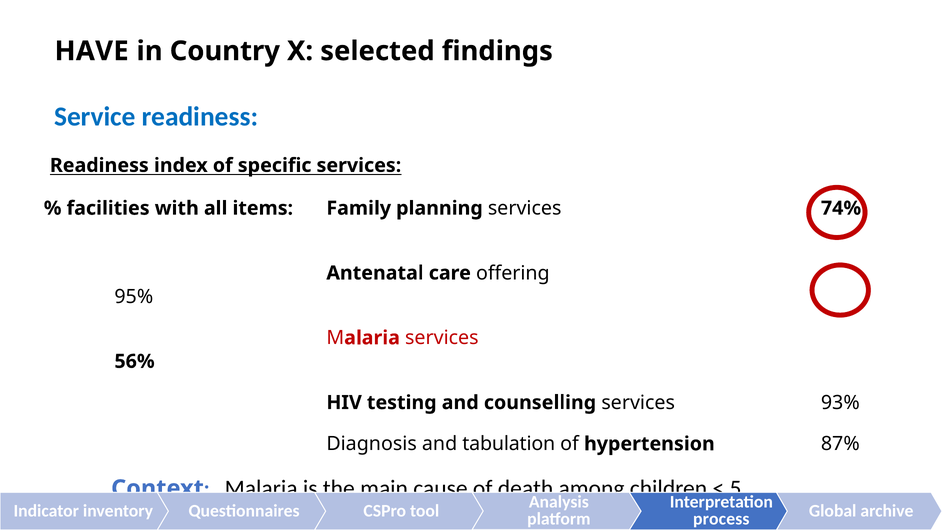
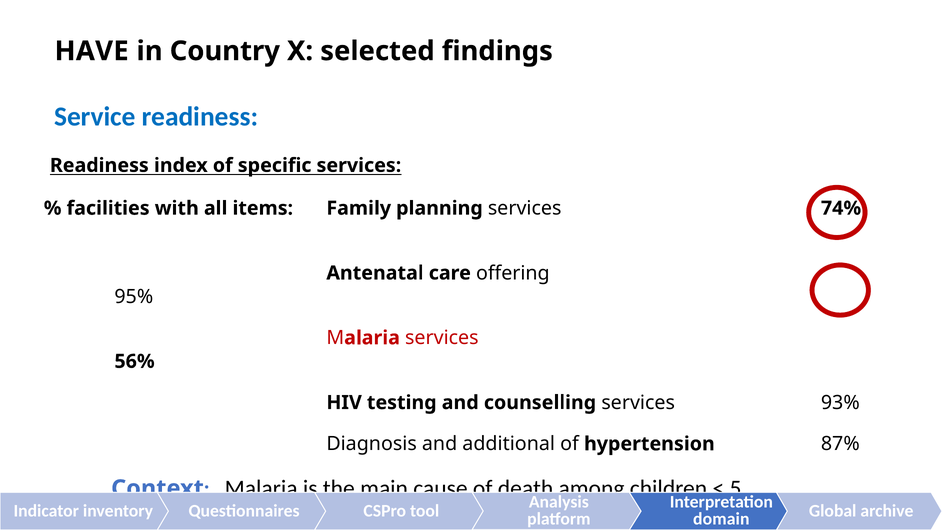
tabulation: tabulation -> additional
process: process -> domain
